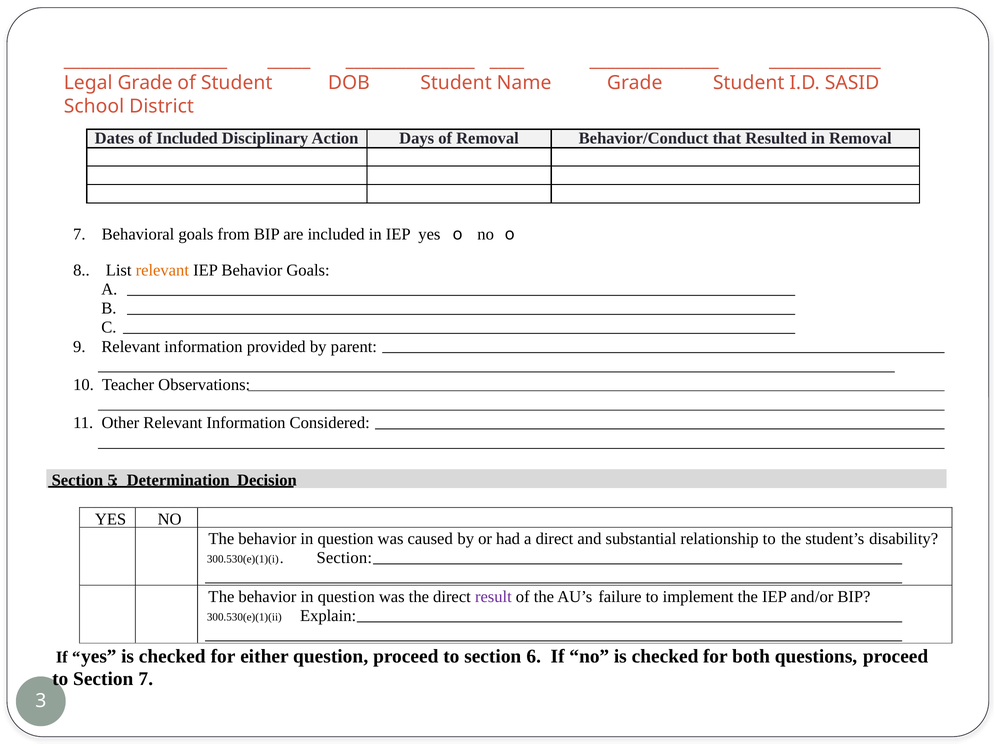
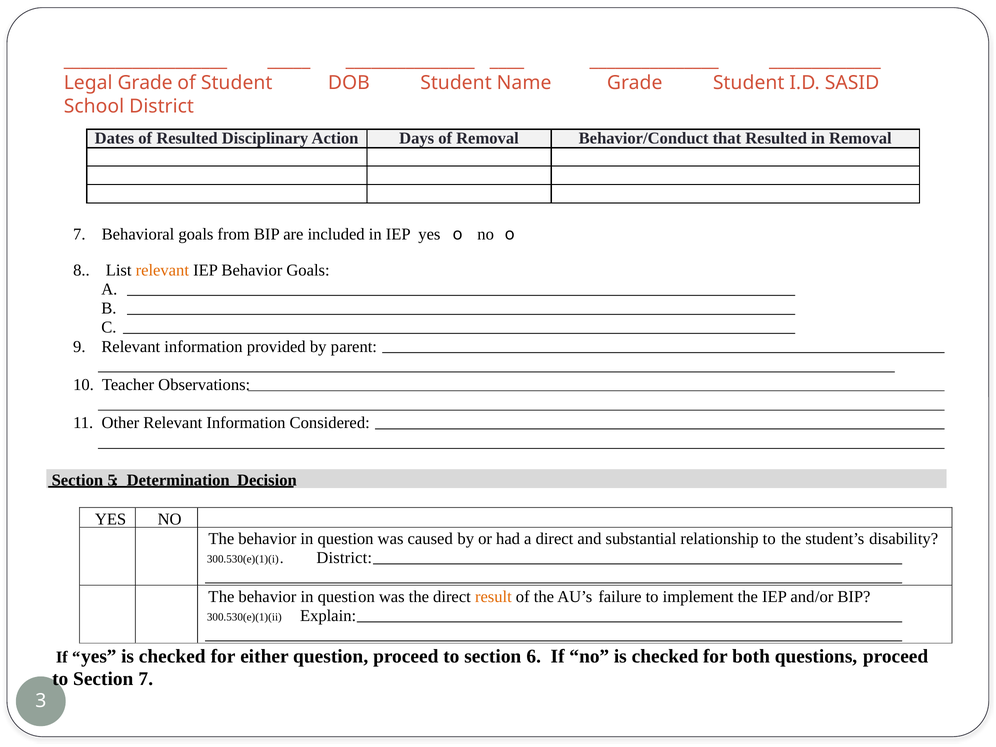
of Included: Included -> Resulted
300.530(e)(1)(i Section: Section -> District
result colour: purple -> orange
